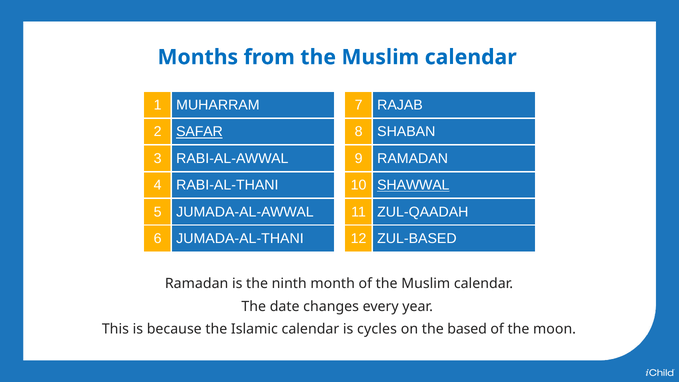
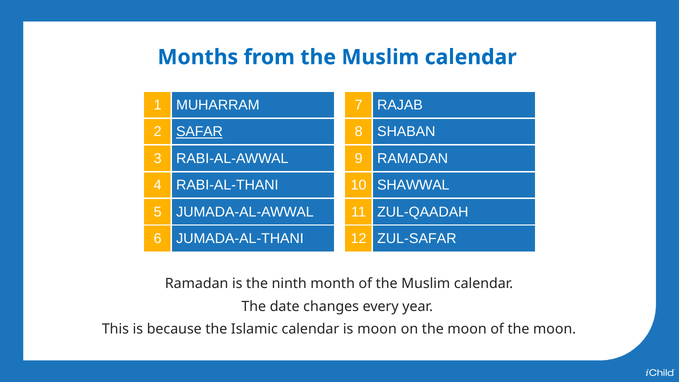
SHAWWAL underline: present -> none
ZUL-BASED: ZUL-BASED -> ZUL-SAFAR
is cycles: cycles -> moon
on the based: based -> moon
